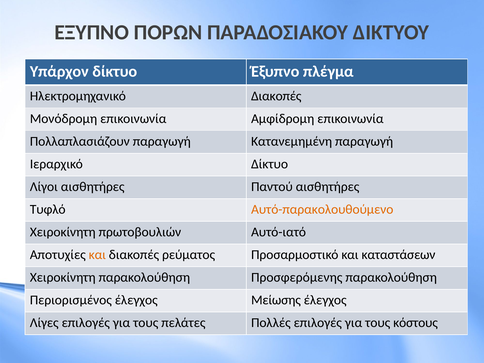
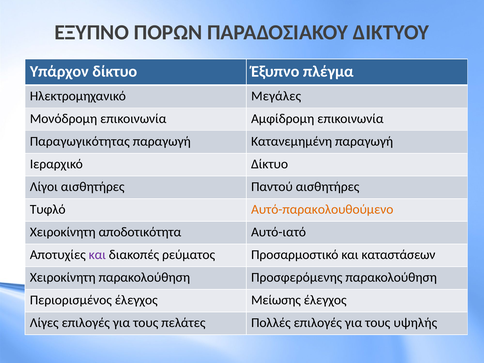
Ηλεκτρομηχανικό Διακοπές: Διακοπές -> Μεγάλες
Πολλαπλασιάζουν: Πολλαπλασιάζουν -> Παραγωγικότητας
πρωτοβουλιών: πρωτοβουλιών -> αποδοτικότητα
και at (97, 255) colour: orange -> purple
κόστους: κόστους -> υψηλής
